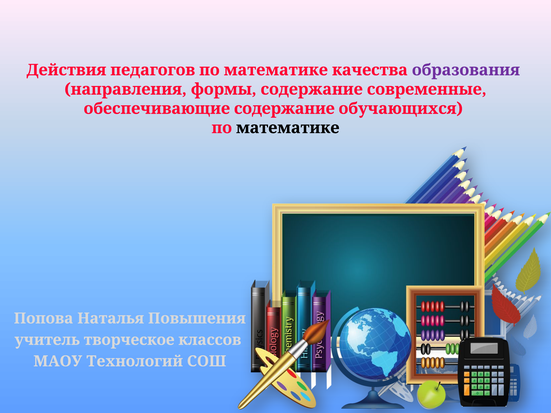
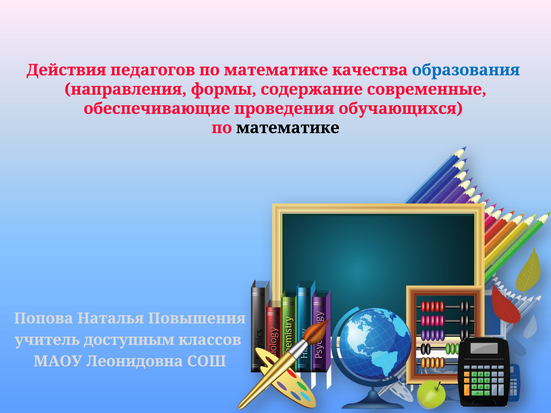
образования colour: purple -> blue
обеспечивающие содержание: содержание -> проведения
творческое: творческое -> доступным
Технологий: Технологий -> Леонидовна
